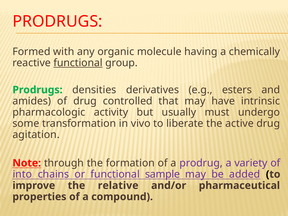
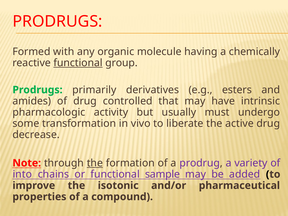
densities: densities -> primarily
agitation: agitation -> decrease
the at (95, 163) underline: none -> present
relative: relative -> isotonic
